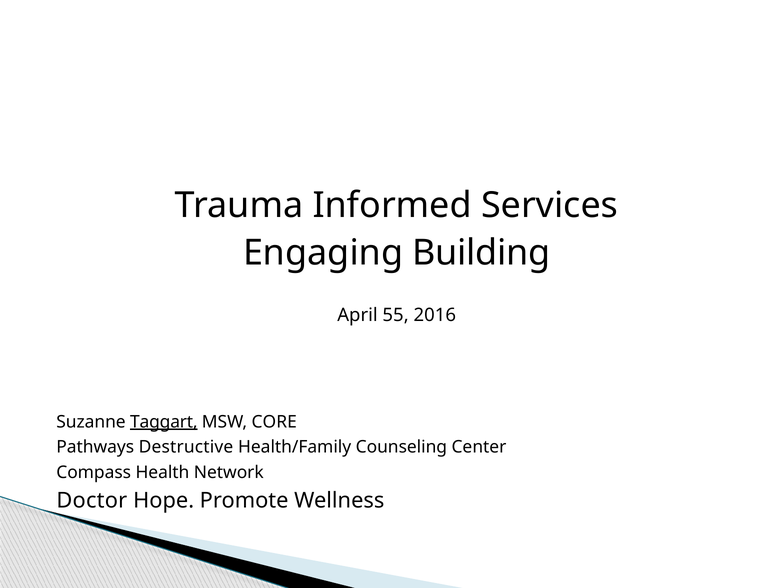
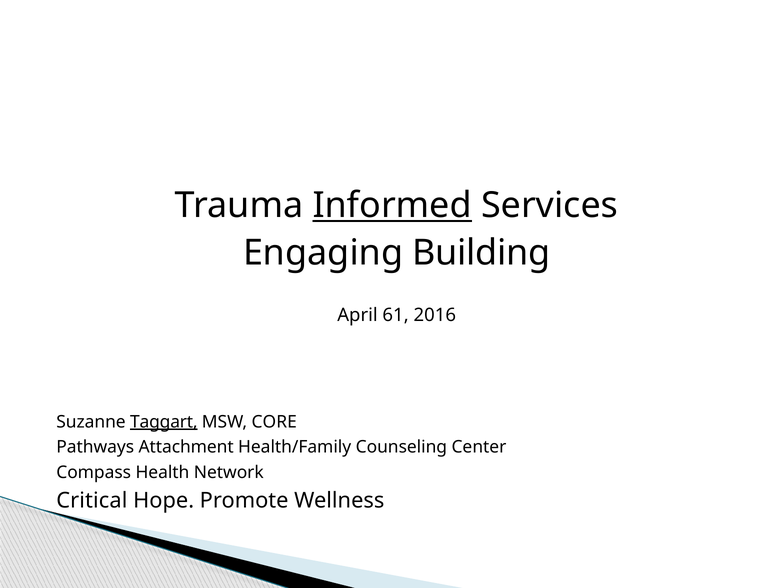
Informed underline: none -> present
55: 55 -> 61
Destructive: Destructive -> Attachment
Doctor: Doctor -> Critical
